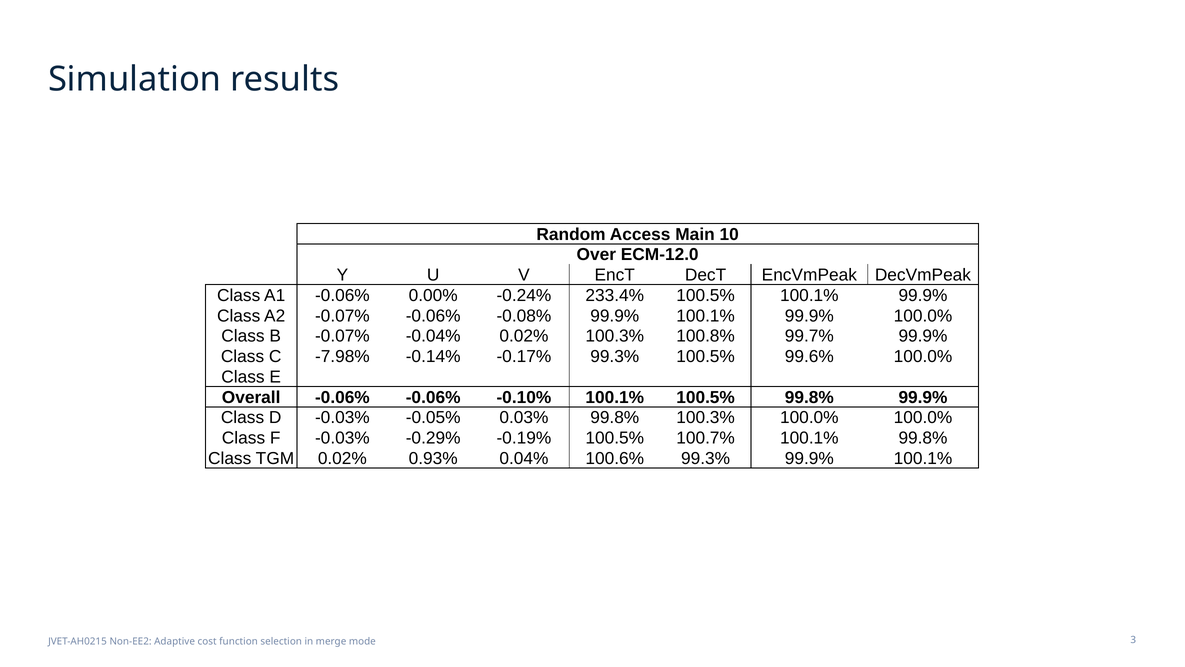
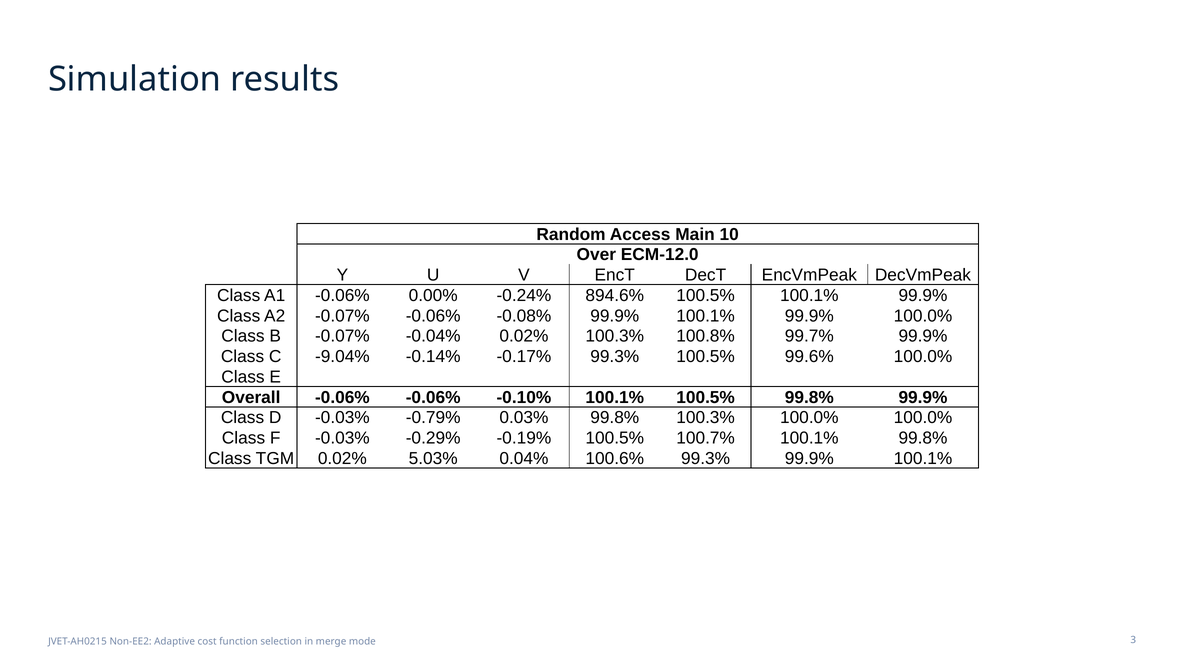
233.4%: 233.4% -> 894.6%
-7.98%: -7.98% -> -9.04%
-0.05%: -0.05% -> -0.79%
0.93%: 0.93% -> 5.03%
